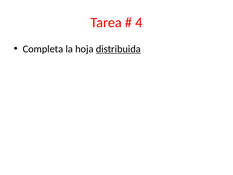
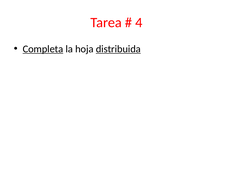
Completa underline: none -> present
